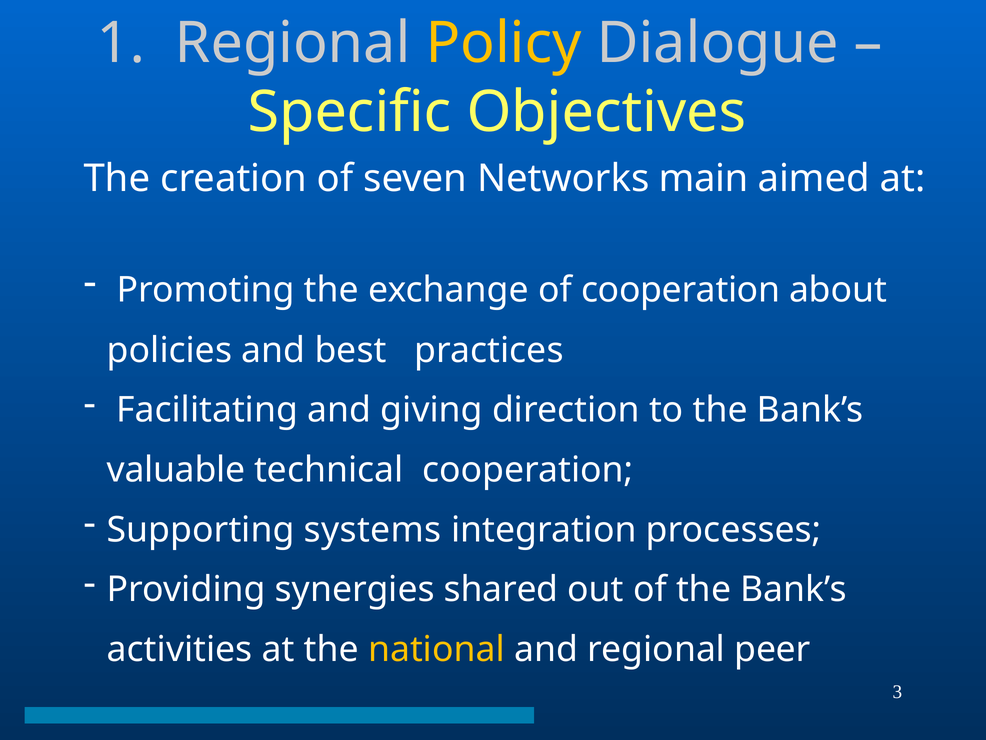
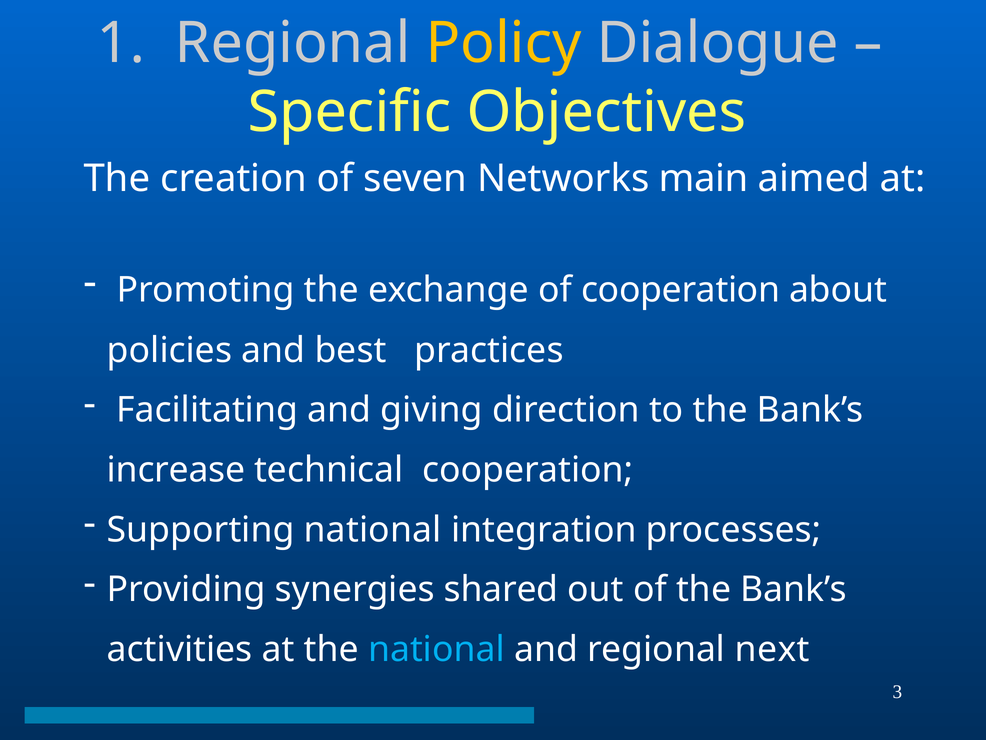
valuable: valuable -> increase
Supporting systems: systems -> national
national at (436, 649) colour: yellow -> light blue
peer: peer -> next
